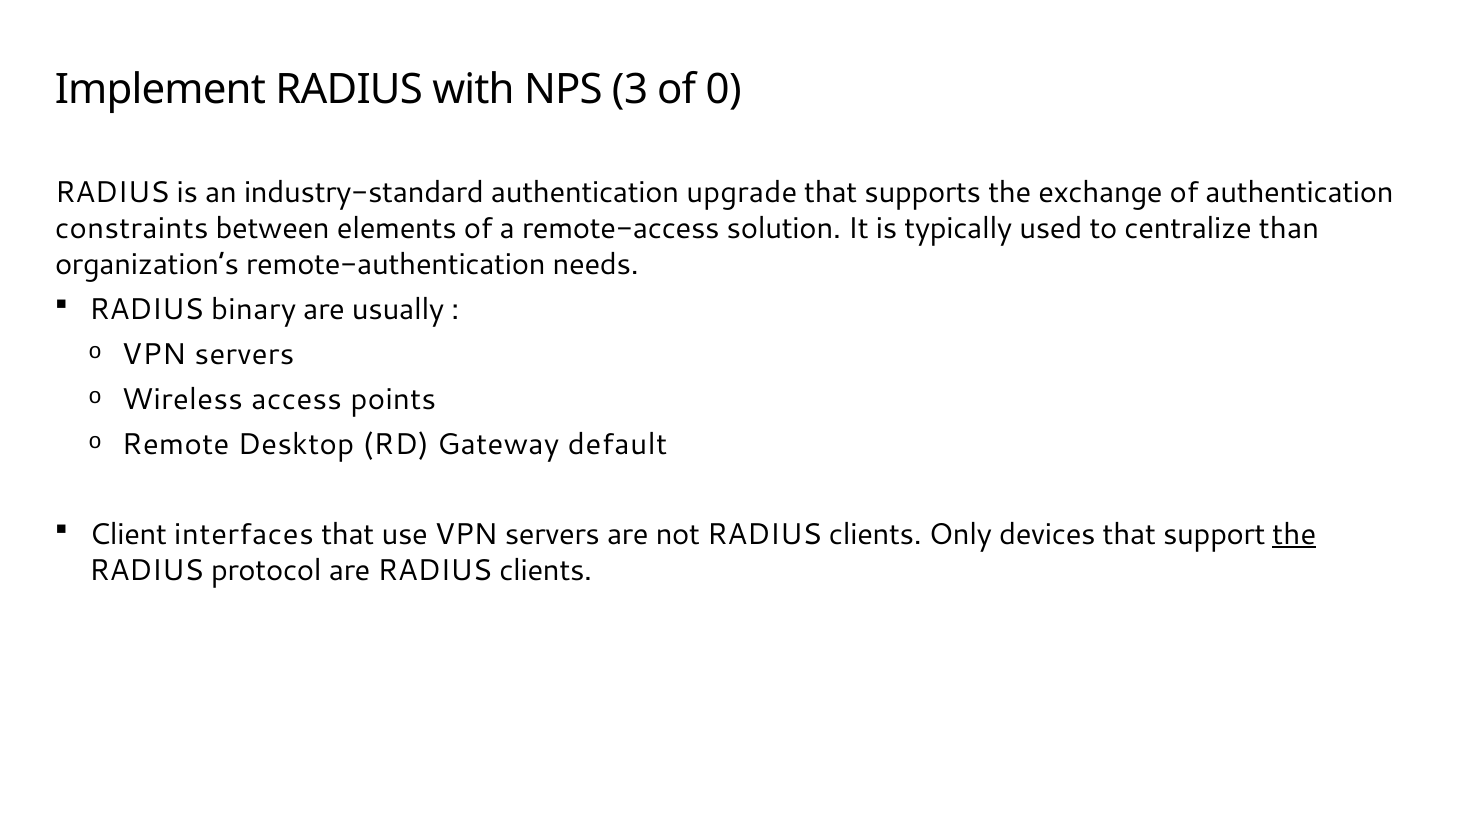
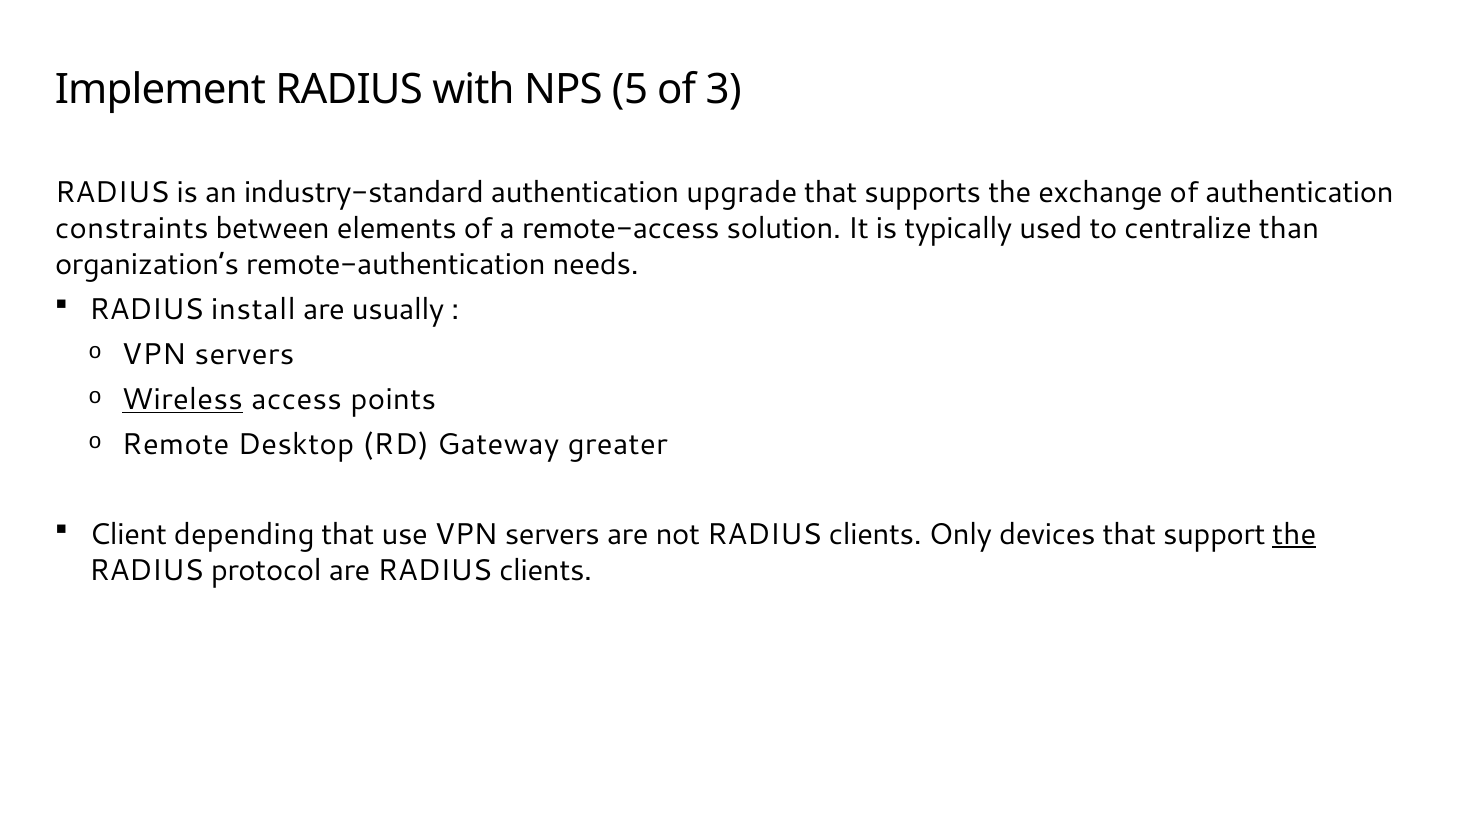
3: 3 -> 5
0: 0 -> 3
binary: binary -> install
Wireless underline: none -> present
default: default -> greater
interfaces: interfaces -> depending
